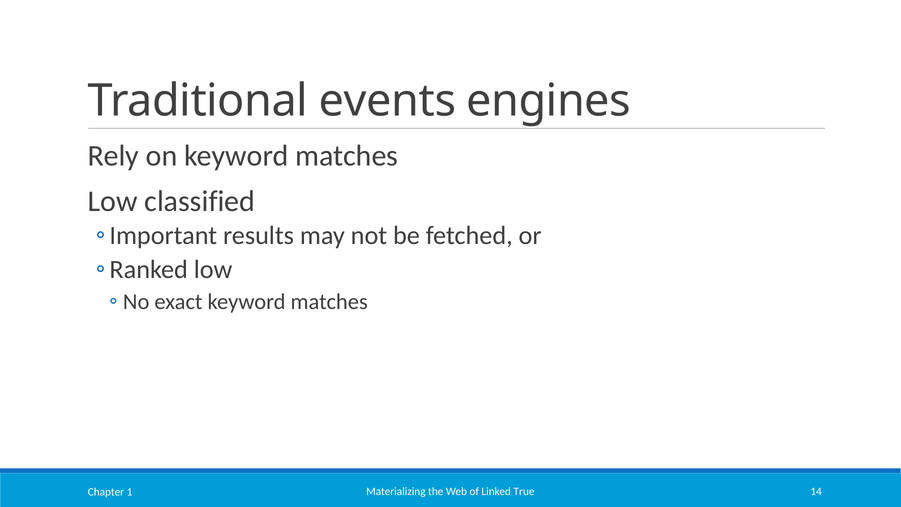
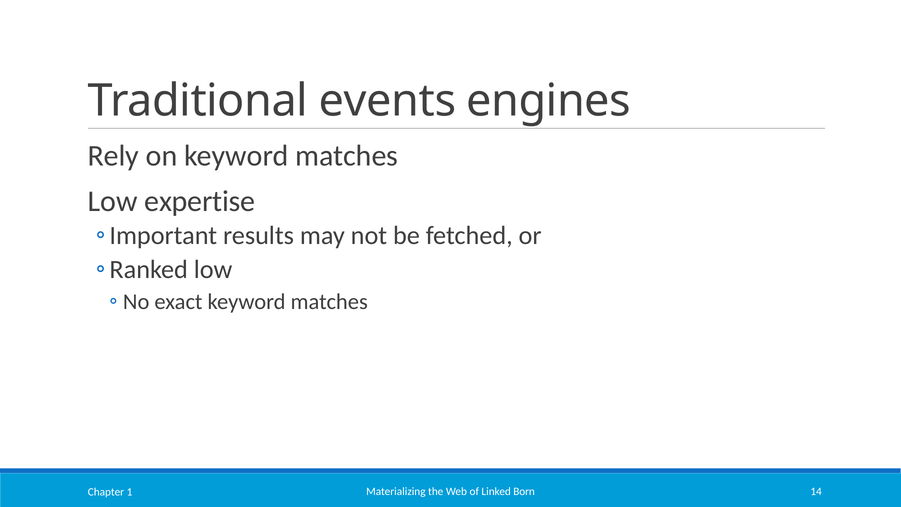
classified: classified -> expertise
True: True -> Born
